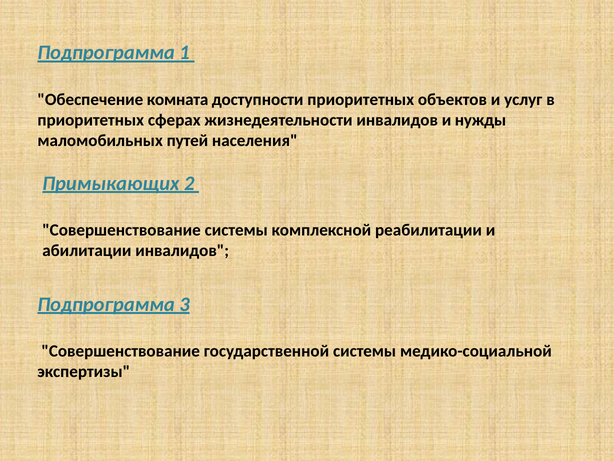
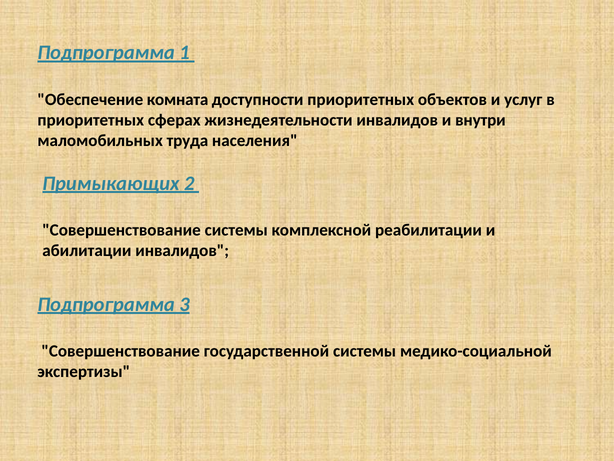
нужды: нужды -> внутри
путей: путей -> труда
